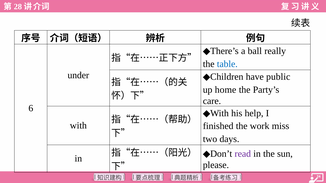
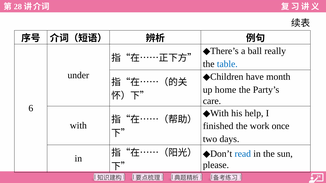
public: public -> month
miss: miss -> once
read colour: purple -> blue
